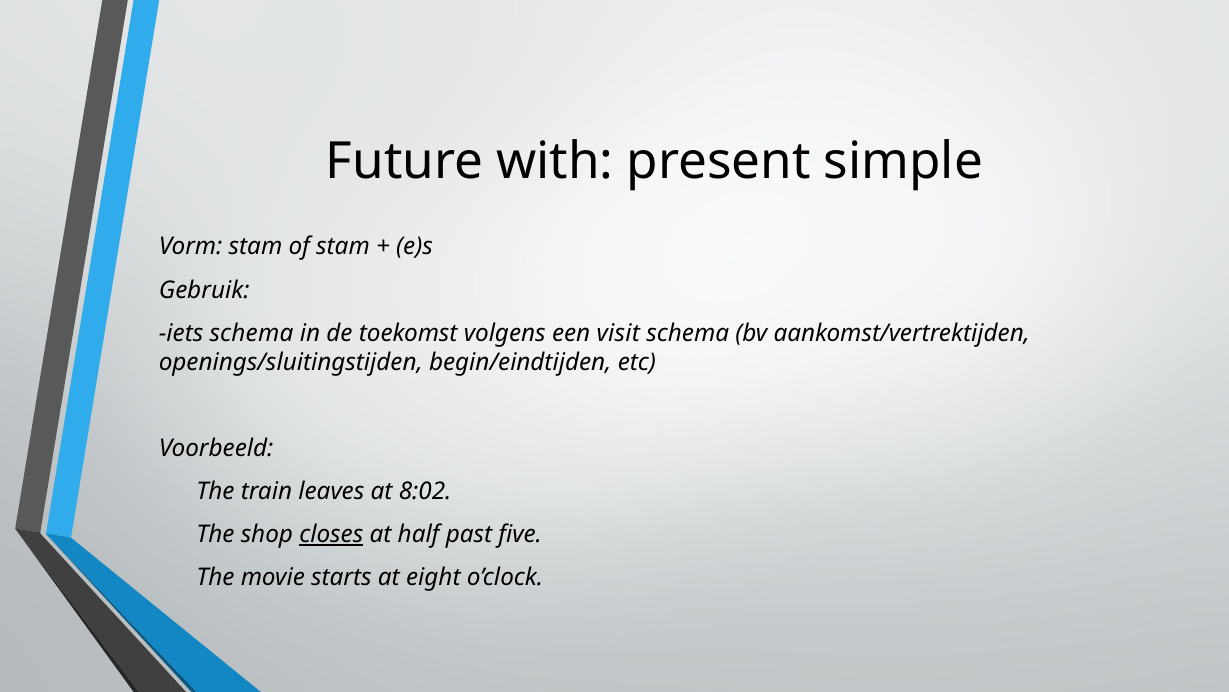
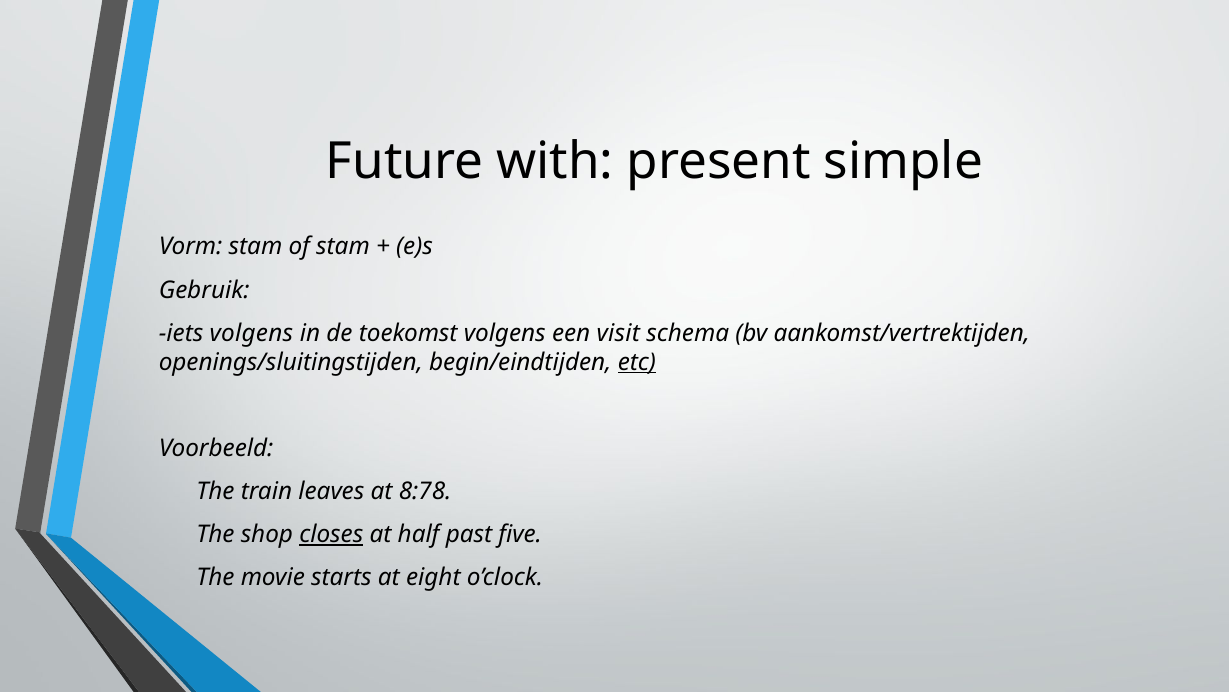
iets schema: schema -> volgens
etc underline: none -> present
8:02: 8:02 -> 8:78
